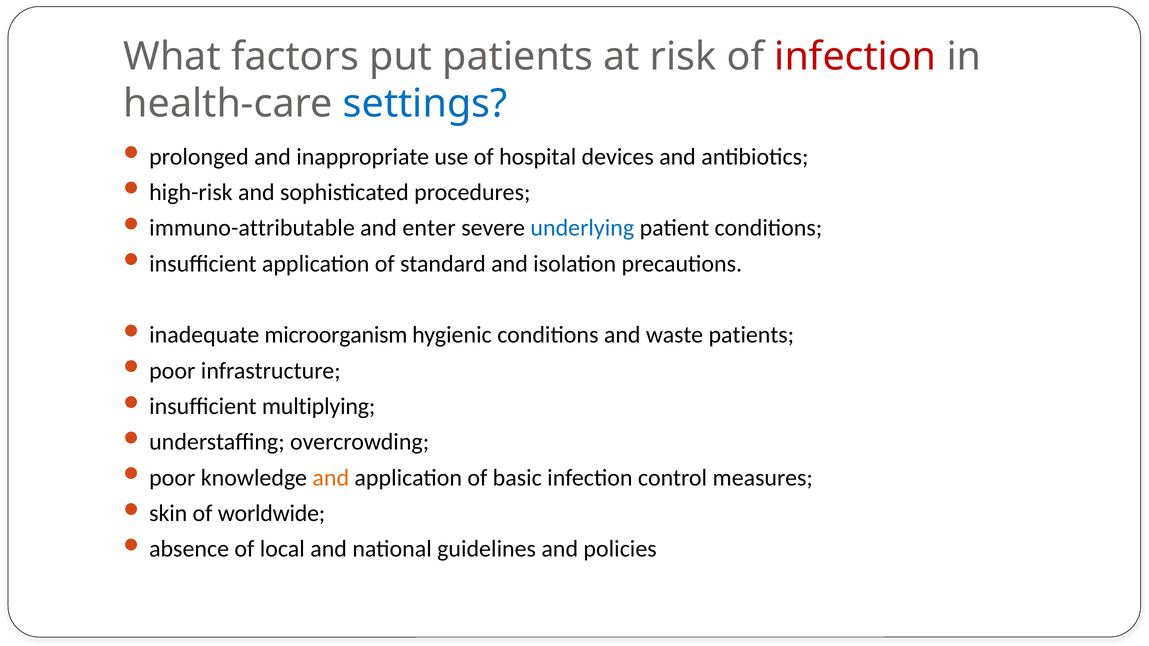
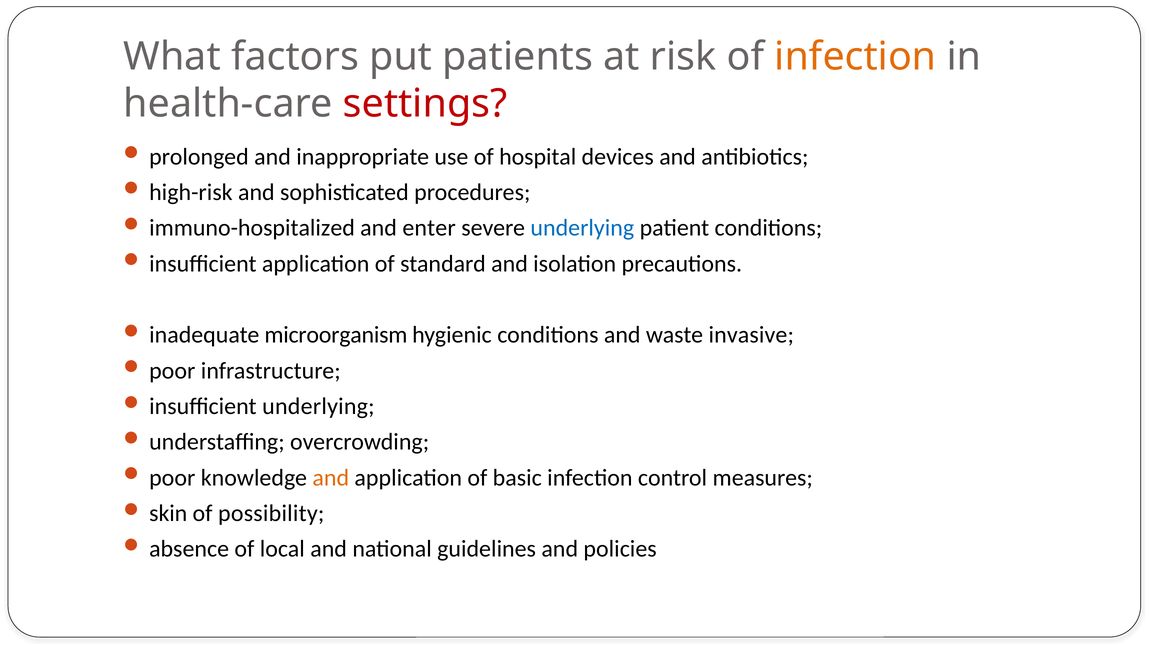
infection at (855, 57) colour: red -> orange
settings colour: blue -> red
immuno-attributable: immuno-attributable -> immuno-hospitalized
waste patients: patients -> invasive
insufficient multiplying: multiplying -> underlying
worldwide: worldwide -> possibility
